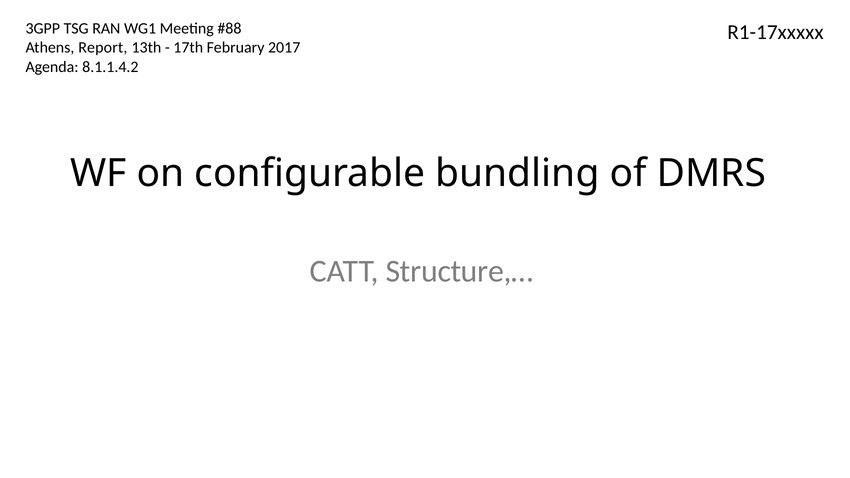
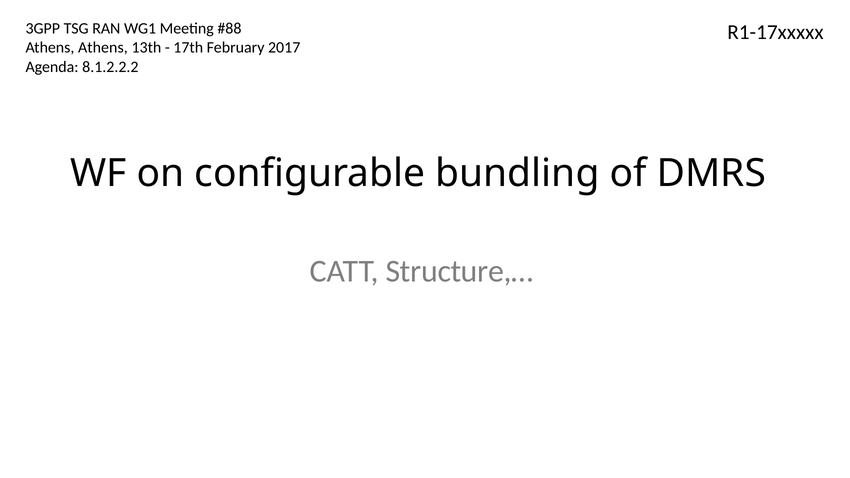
Athens Report: Report -> Athens
8.1.1.4.2: 8.1.1.4.2 -> 8.1.2.2.2
